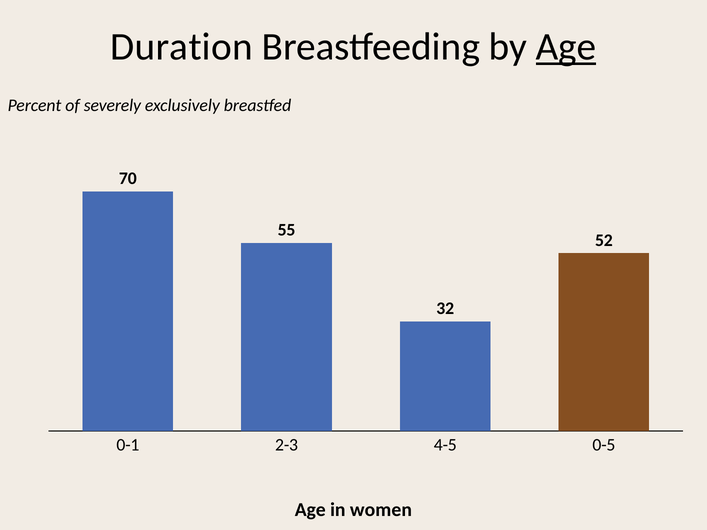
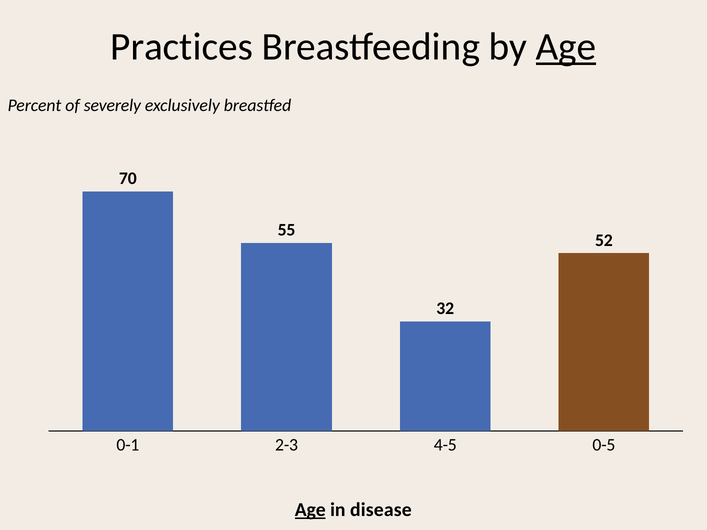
Duration: Duration -> Practices
Age at (310, 510) underline: none -> present
women: women -> disease
